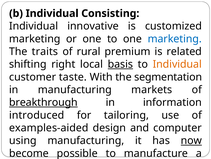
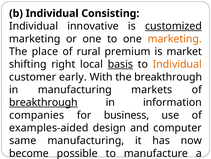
customized underline: none -> present
marketing at (175, 39) colour: blue -> orange
traits: traits -> place
related: related -> market
taste: taste -> early
the segmentation: segmentation -> breakthrough
introduced: introduced -> companies
tailoring: tailoring -> business
using: using -> same
now underline: present -> none
